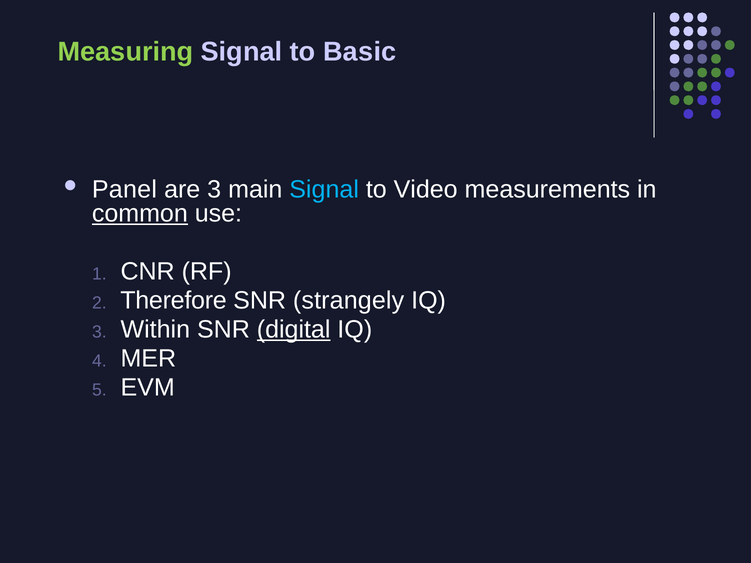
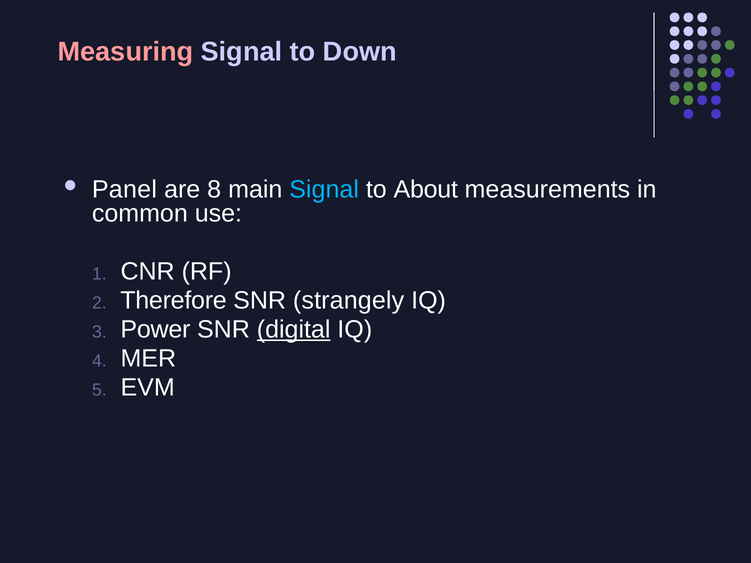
Measuring colour: light green -> pink
Basic: Basic -> Down
are 3: 3 -> 8
Video: Video -> About
common underline: present -> none
Within: Within -> Power
